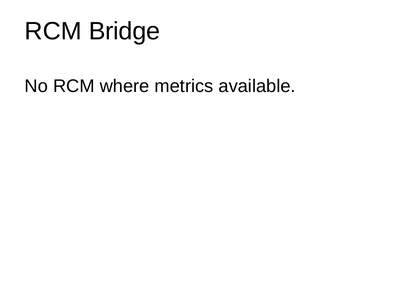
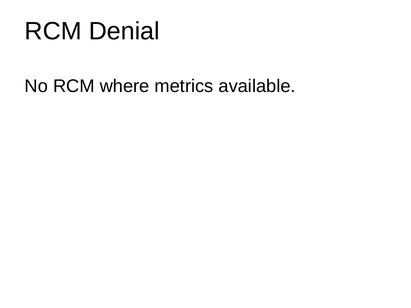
Bridge: Bridge -> Denial
